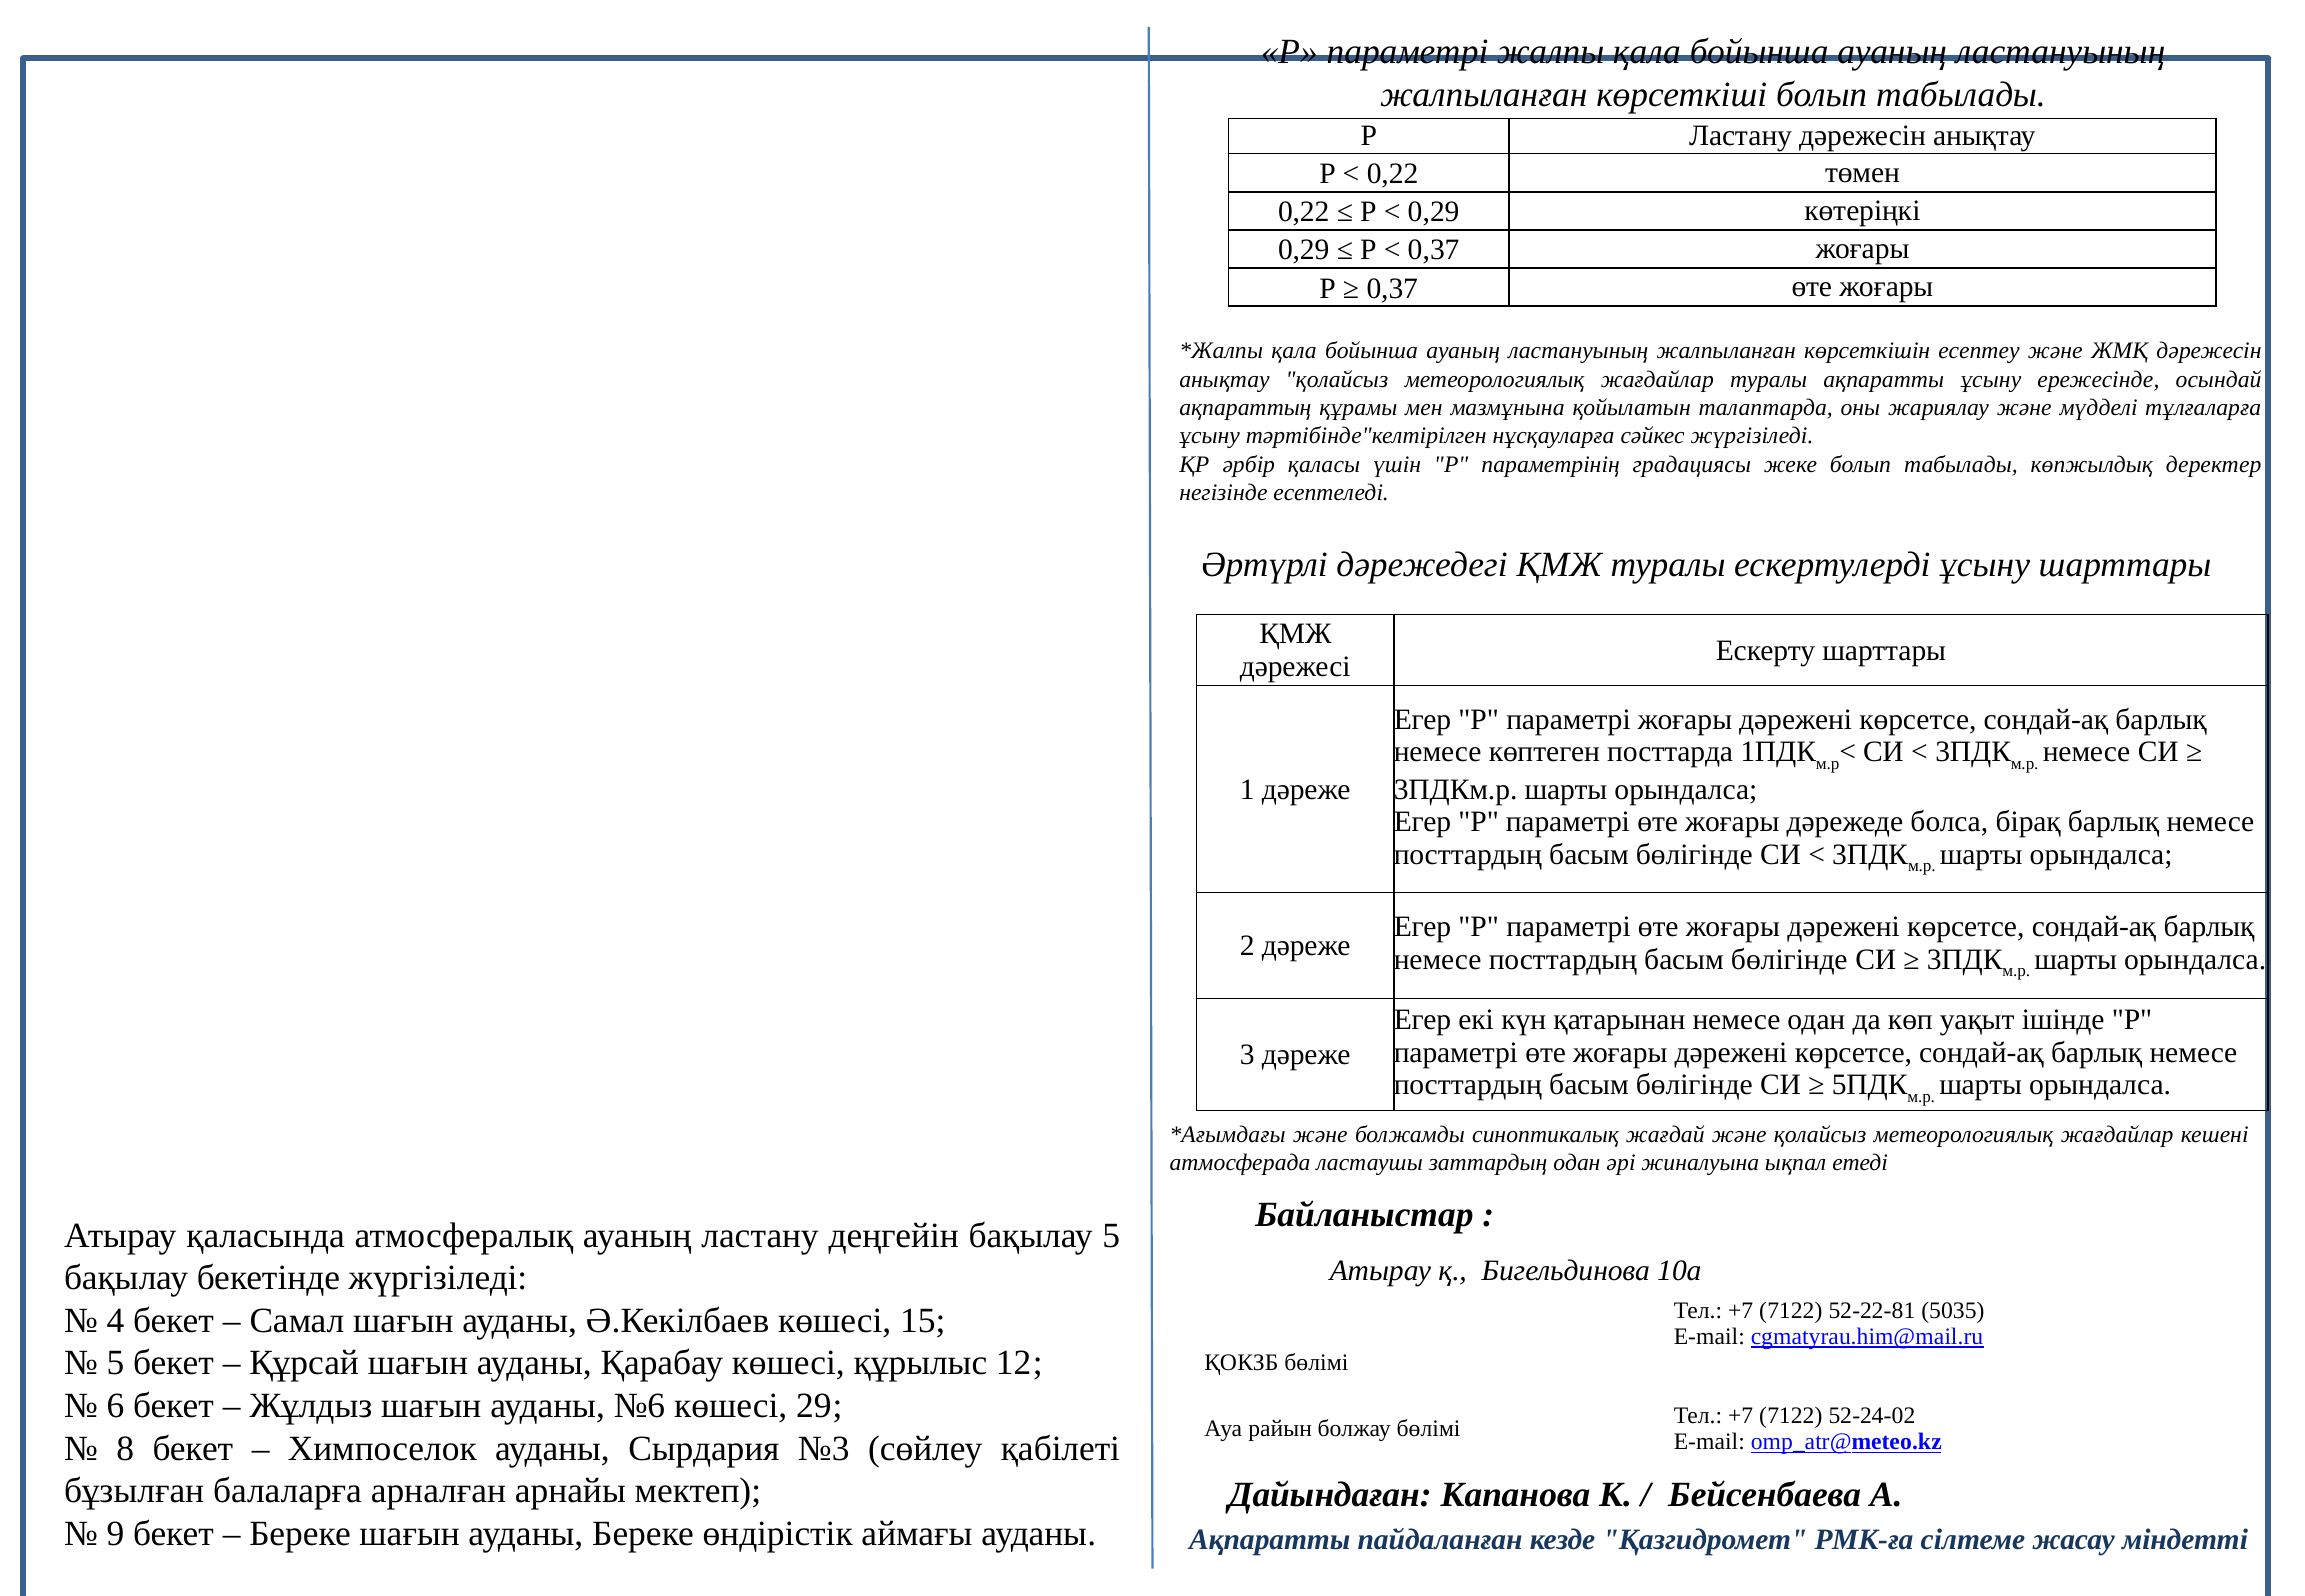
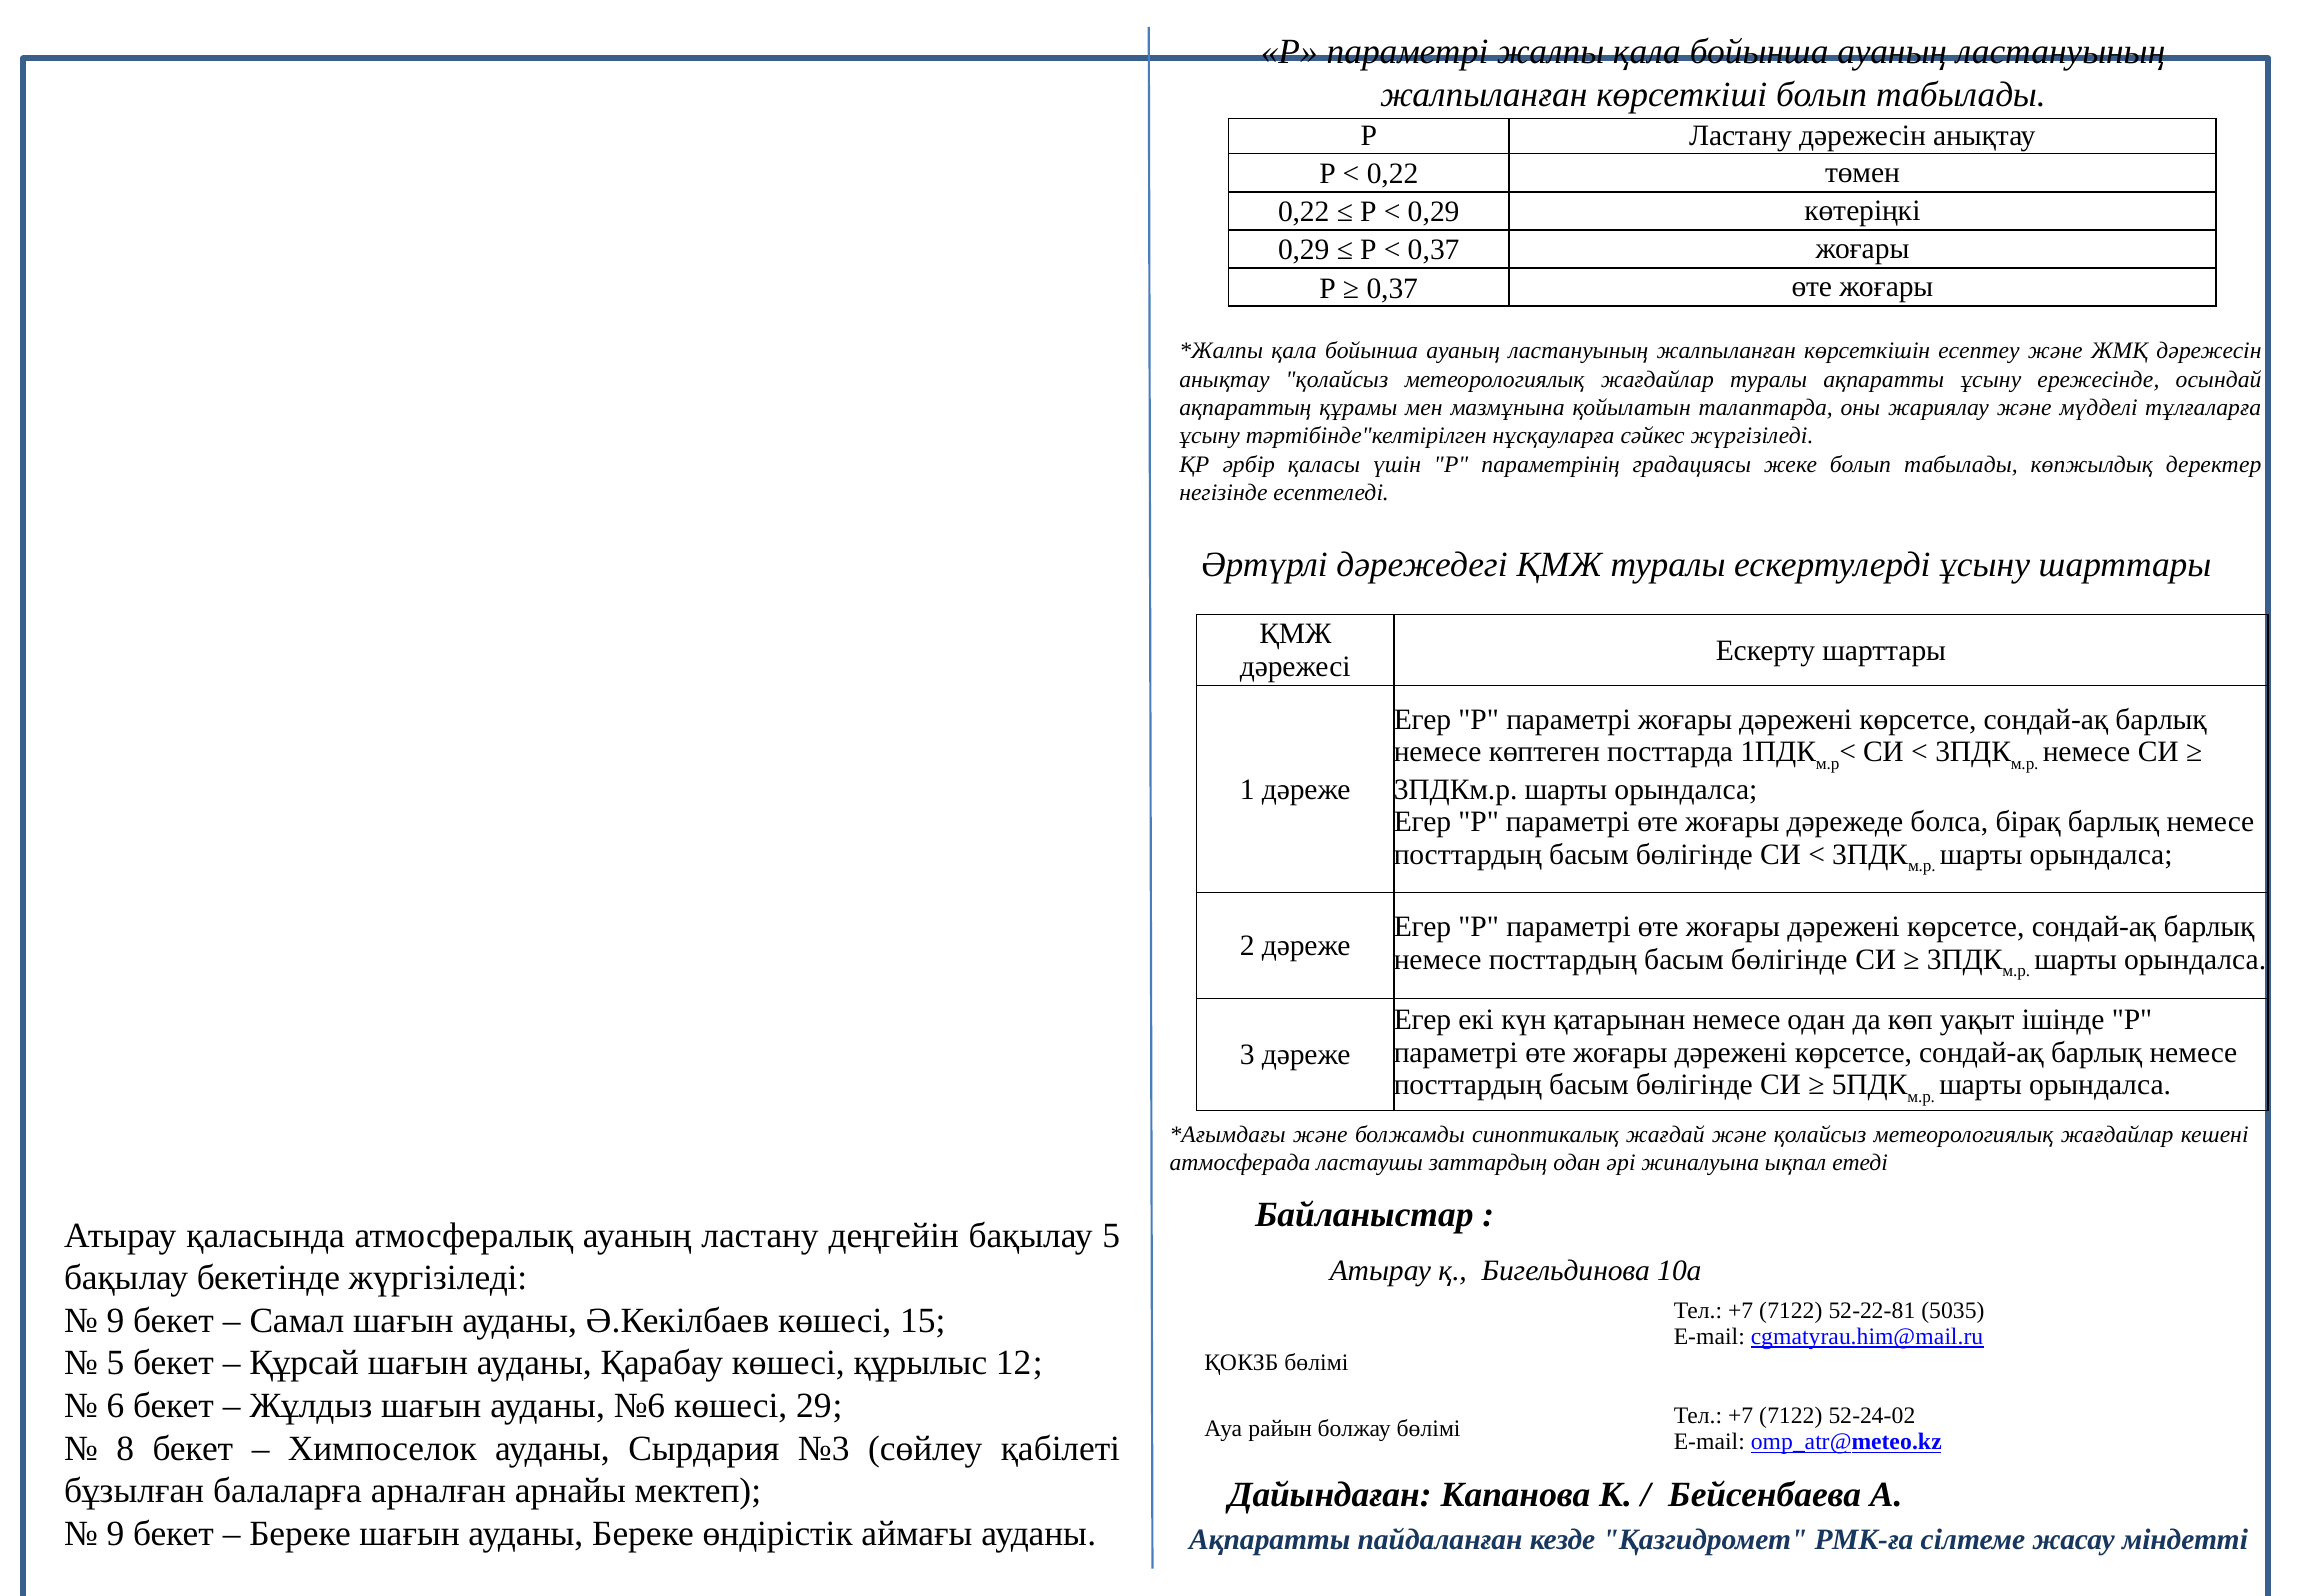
4 at (115, 1320): 4 -> 9
